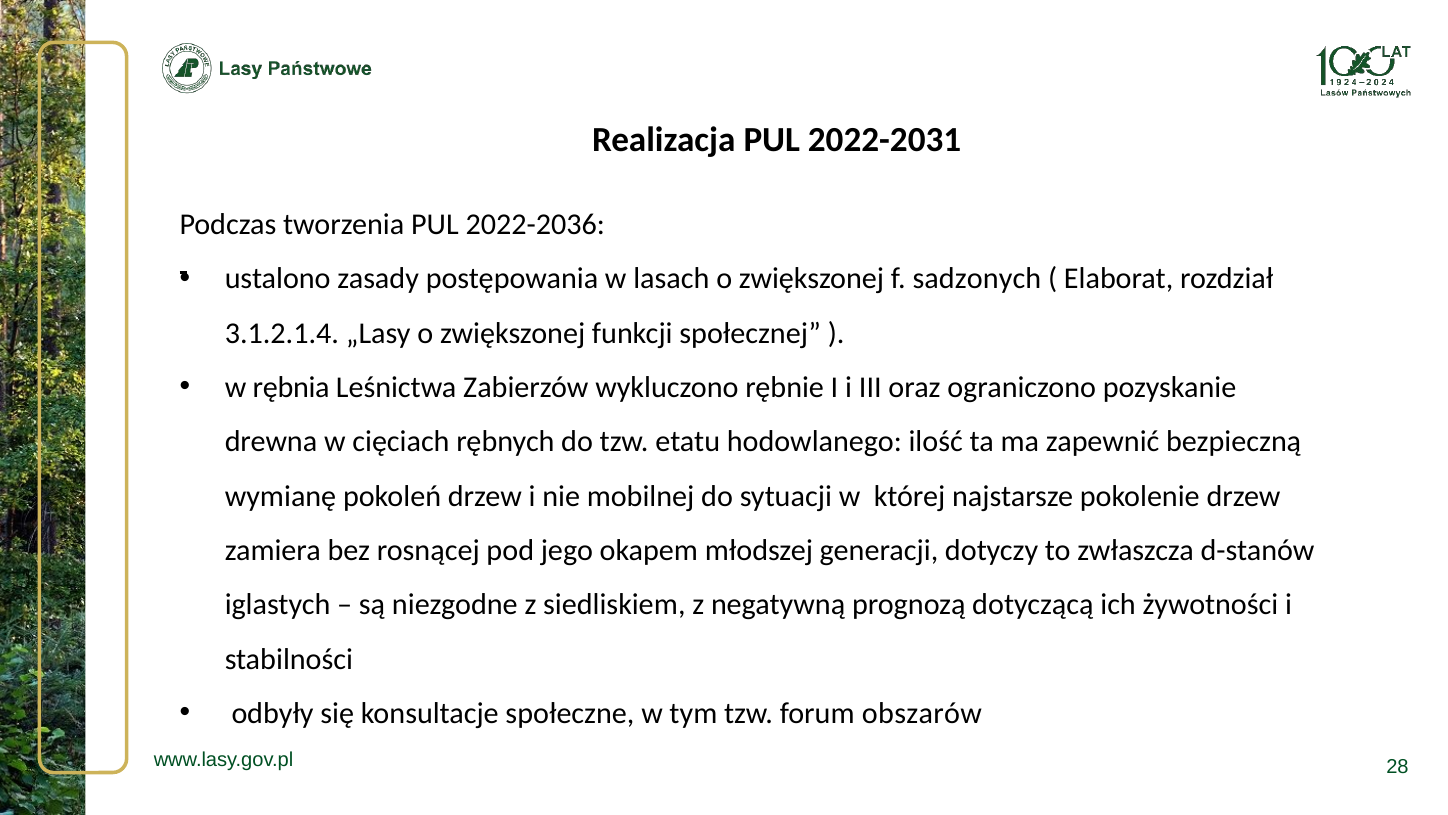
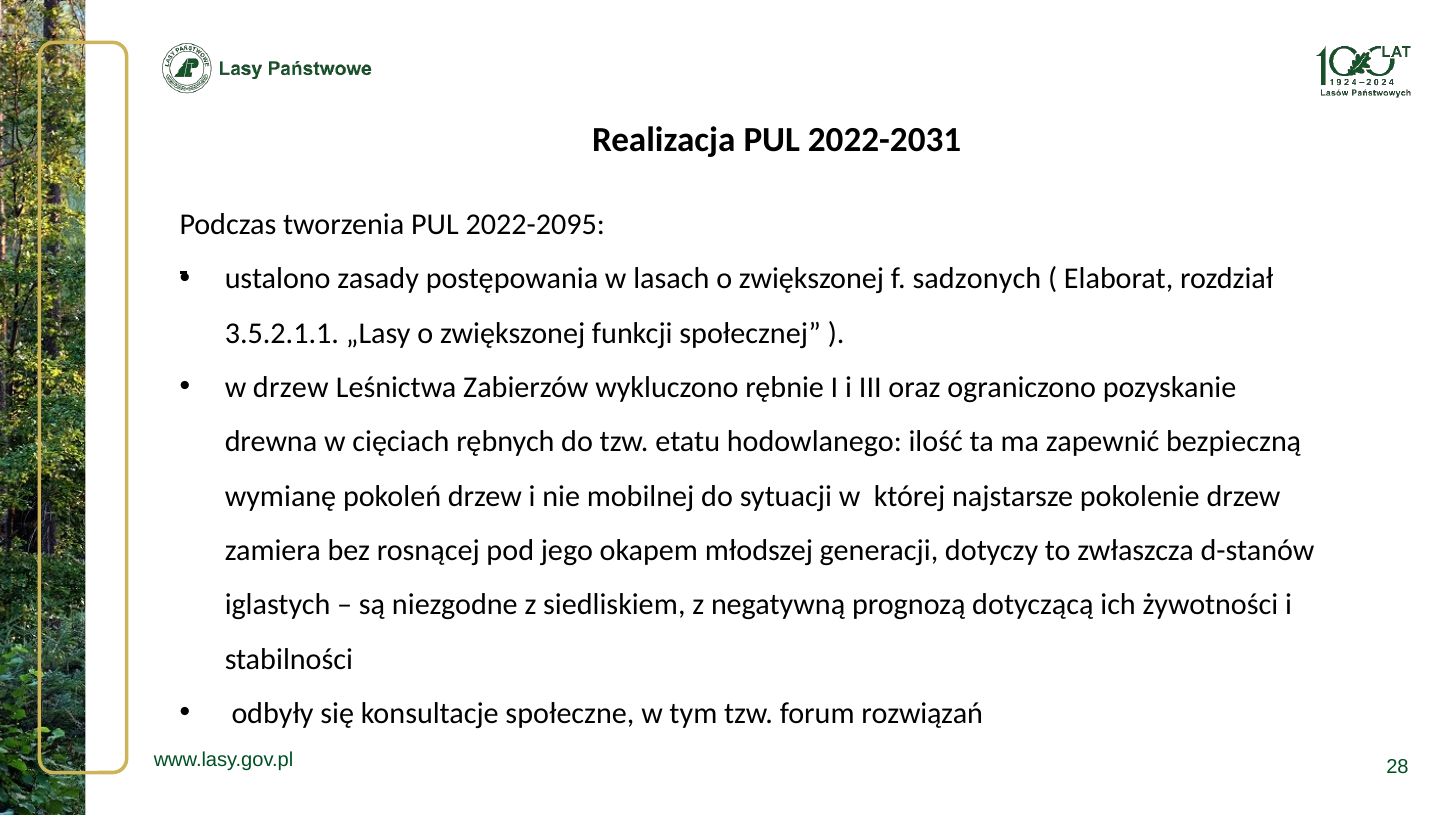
2022-2036: 2022-2036 -> 2022-2095
3.1.2.1.4: 3.1.2.1.4 -> 3.5.2.1.1
w rębnia: rębnia -> drzew
obszarów: obszarów -> rozwiązań
